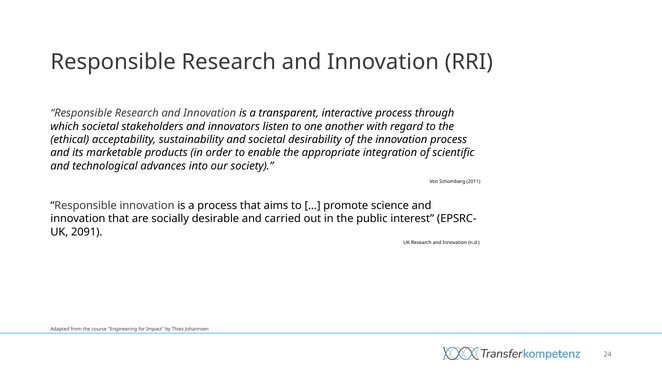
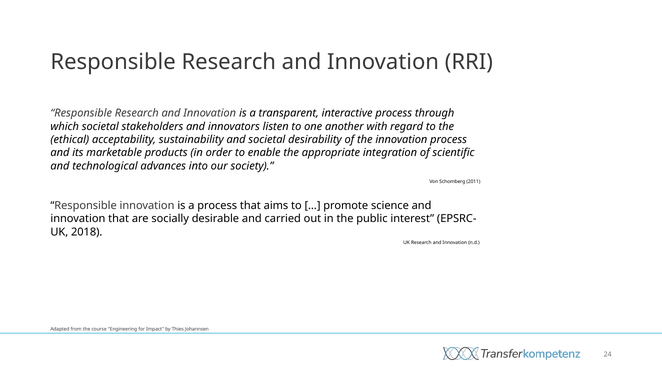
2091: 2091 -> 2018
